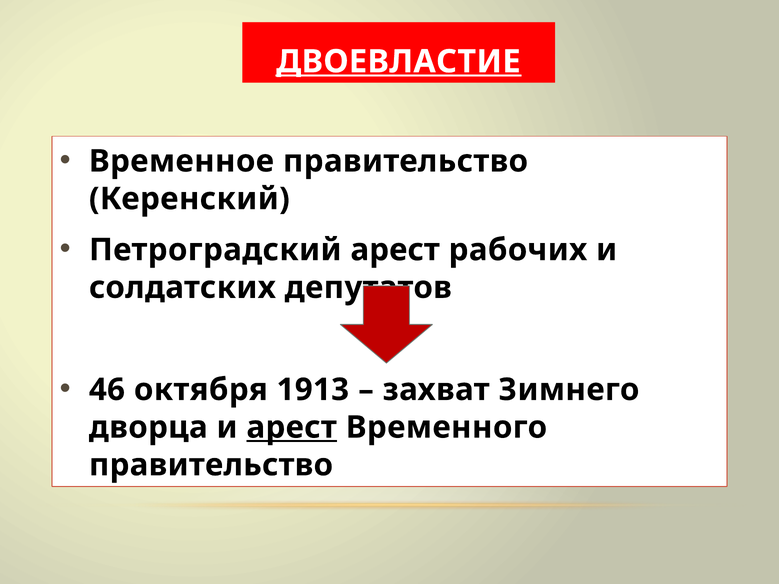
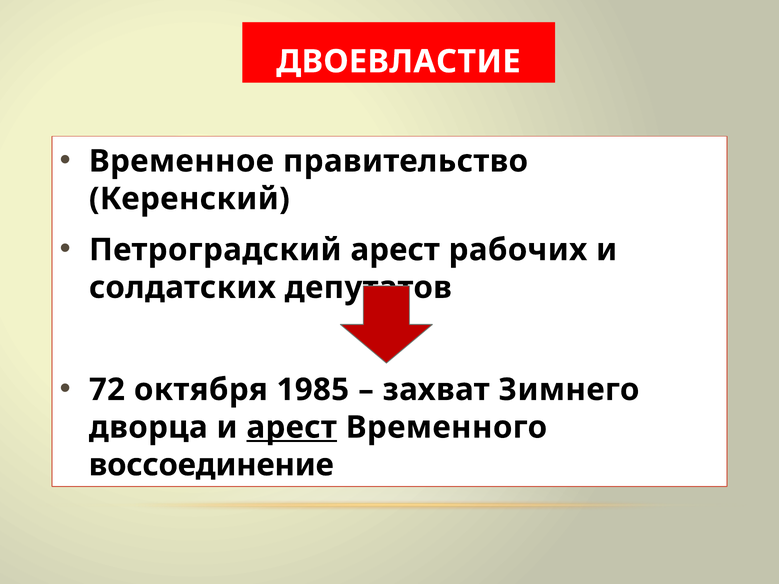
ДВОЕВЛАСТИЕ underline: present -> none
46: 46 -> 72
1913: 1913 -> 1985
правительство at (211, 465): правительство -> воссоединение
